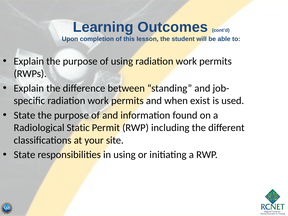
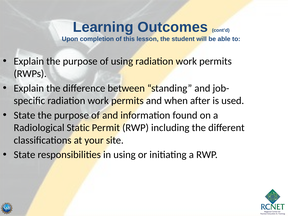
exist: exist -> after
